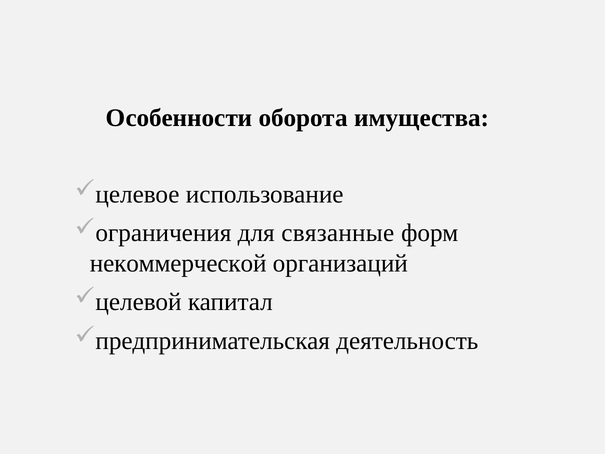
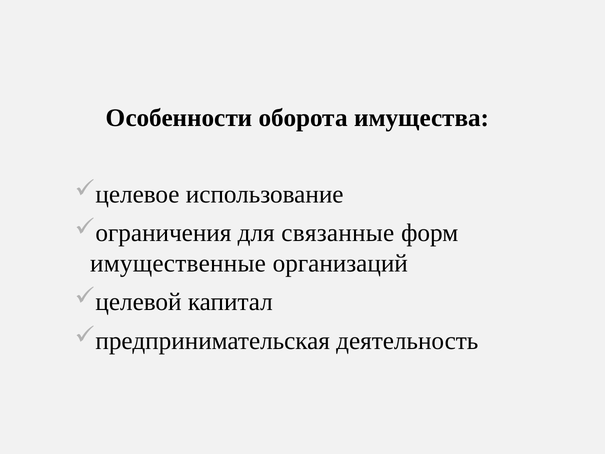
некоммерческой: некоммерческой -> имущественные
